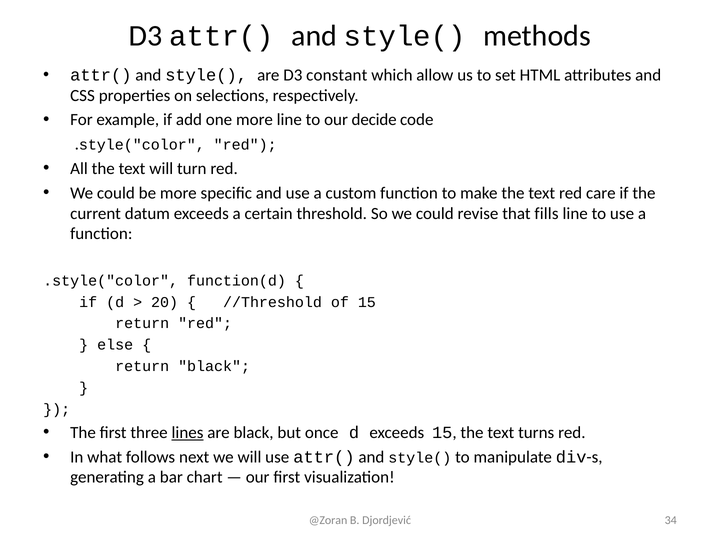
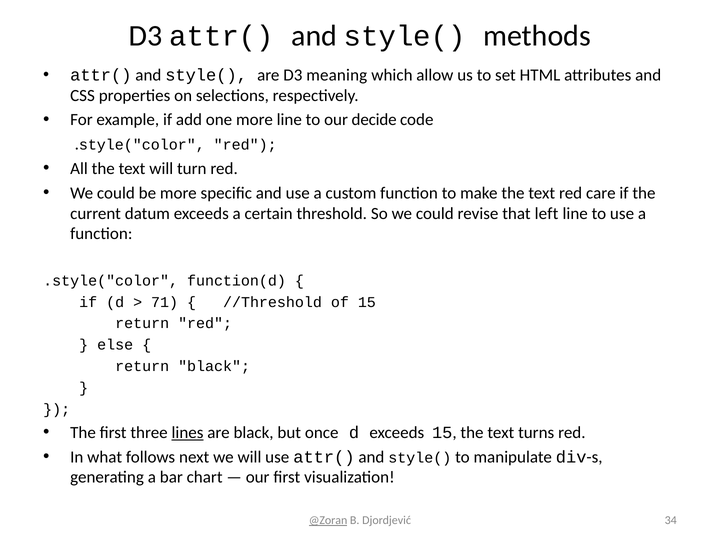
constant: constant -> meaning
fills: fills -> left
20: 20 -> 71
@Zoran underline: none -> present
